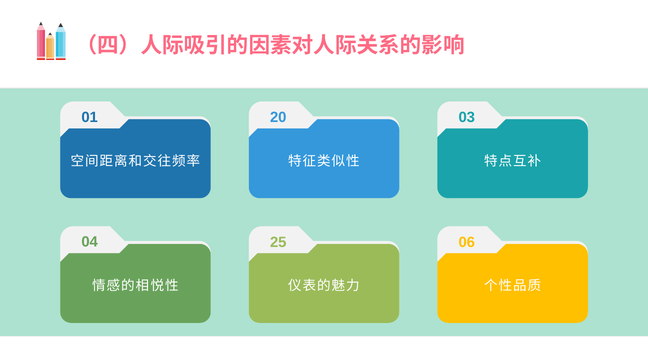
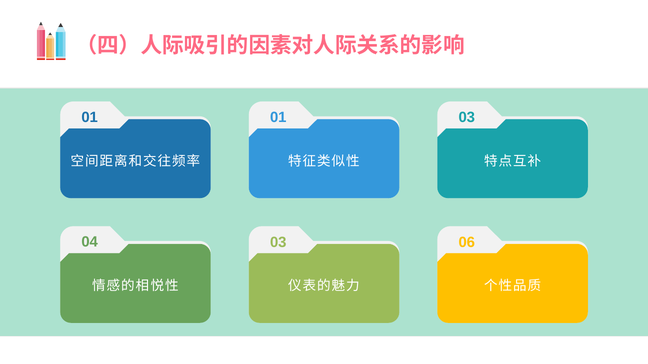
01 20: 20 -> 01
04 25: 25 -> 03
